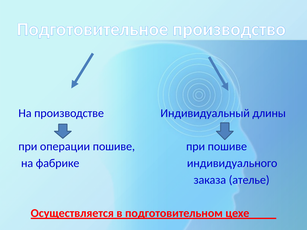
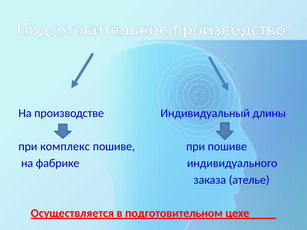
операции: операции -> комплекс
